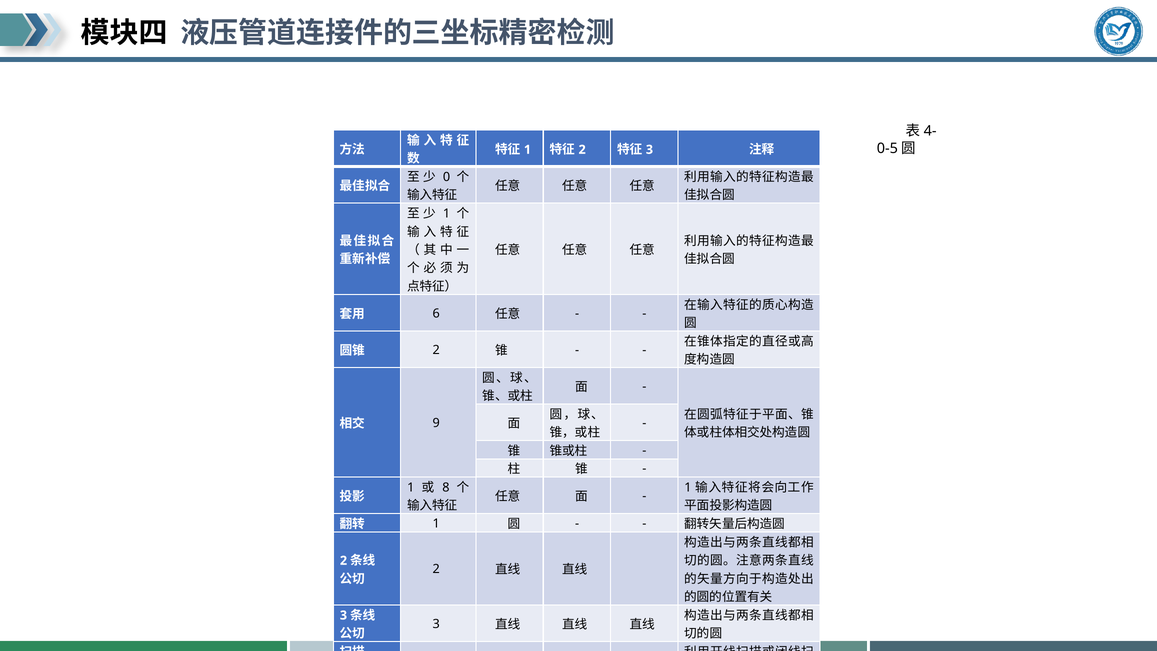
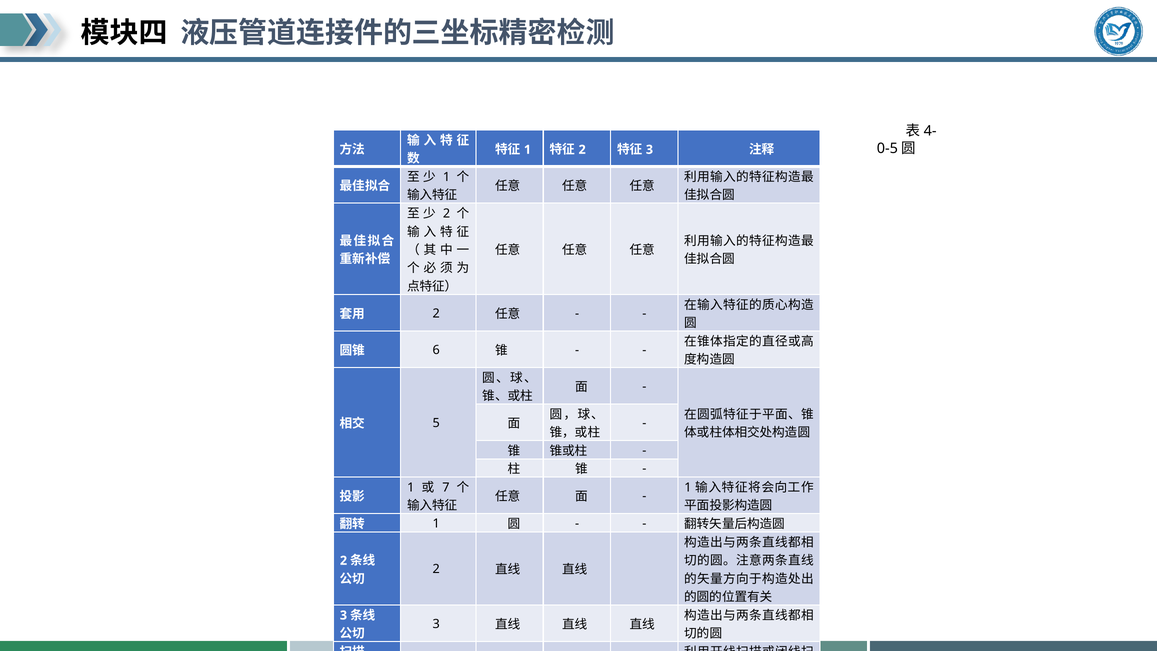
0 at (447, 177): 0 -> 1
1 at (447, 214): 1 -> 2
6 at (436, 313): 6 -> 2
2 at (436, 350): 2 -> 6
9: 9 -> 5
8: 8 -> 7
